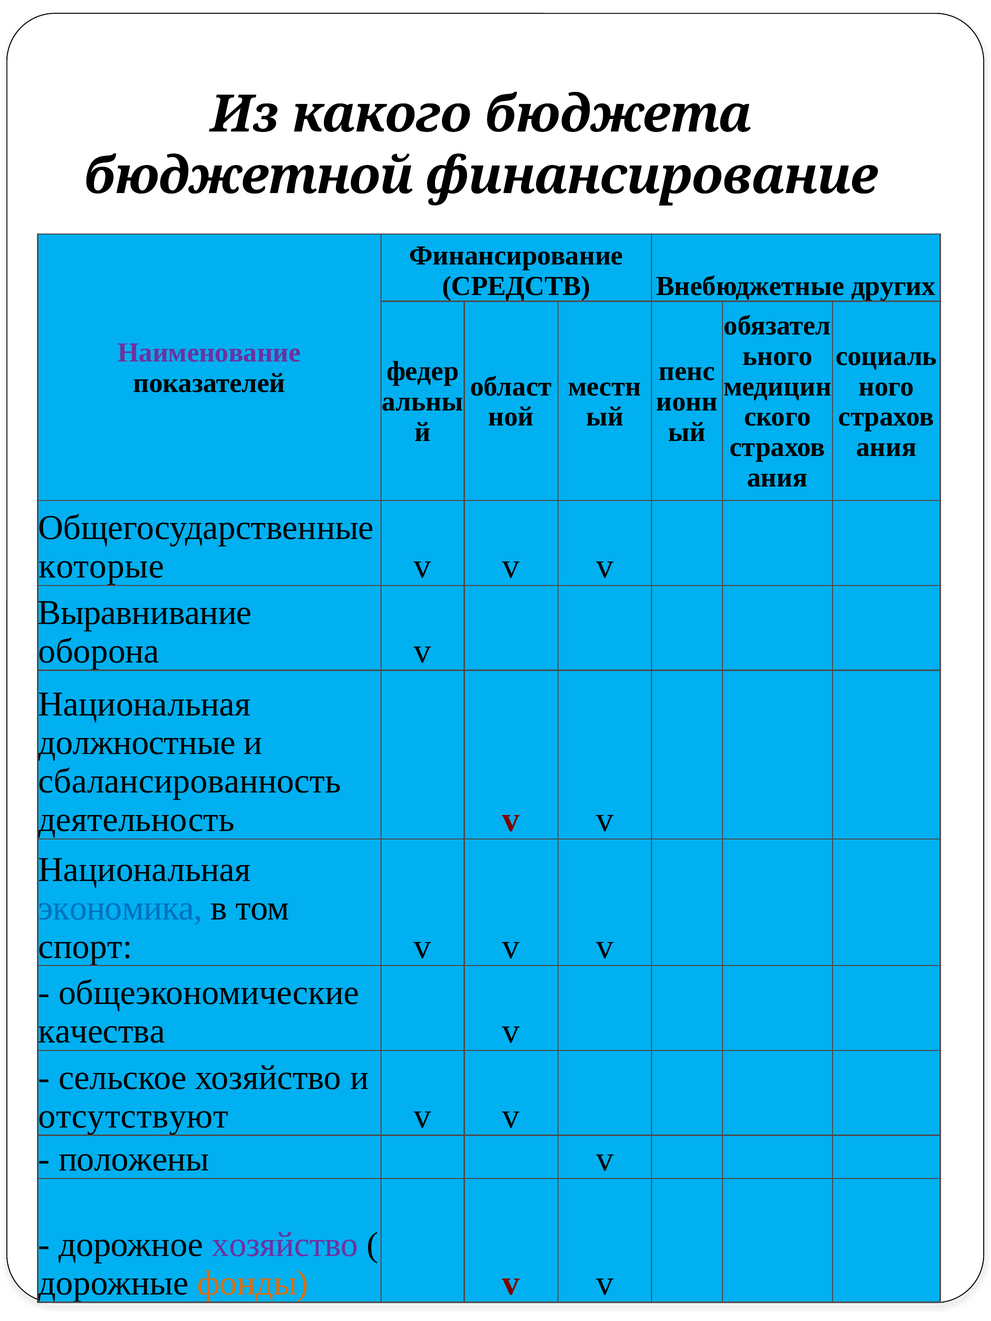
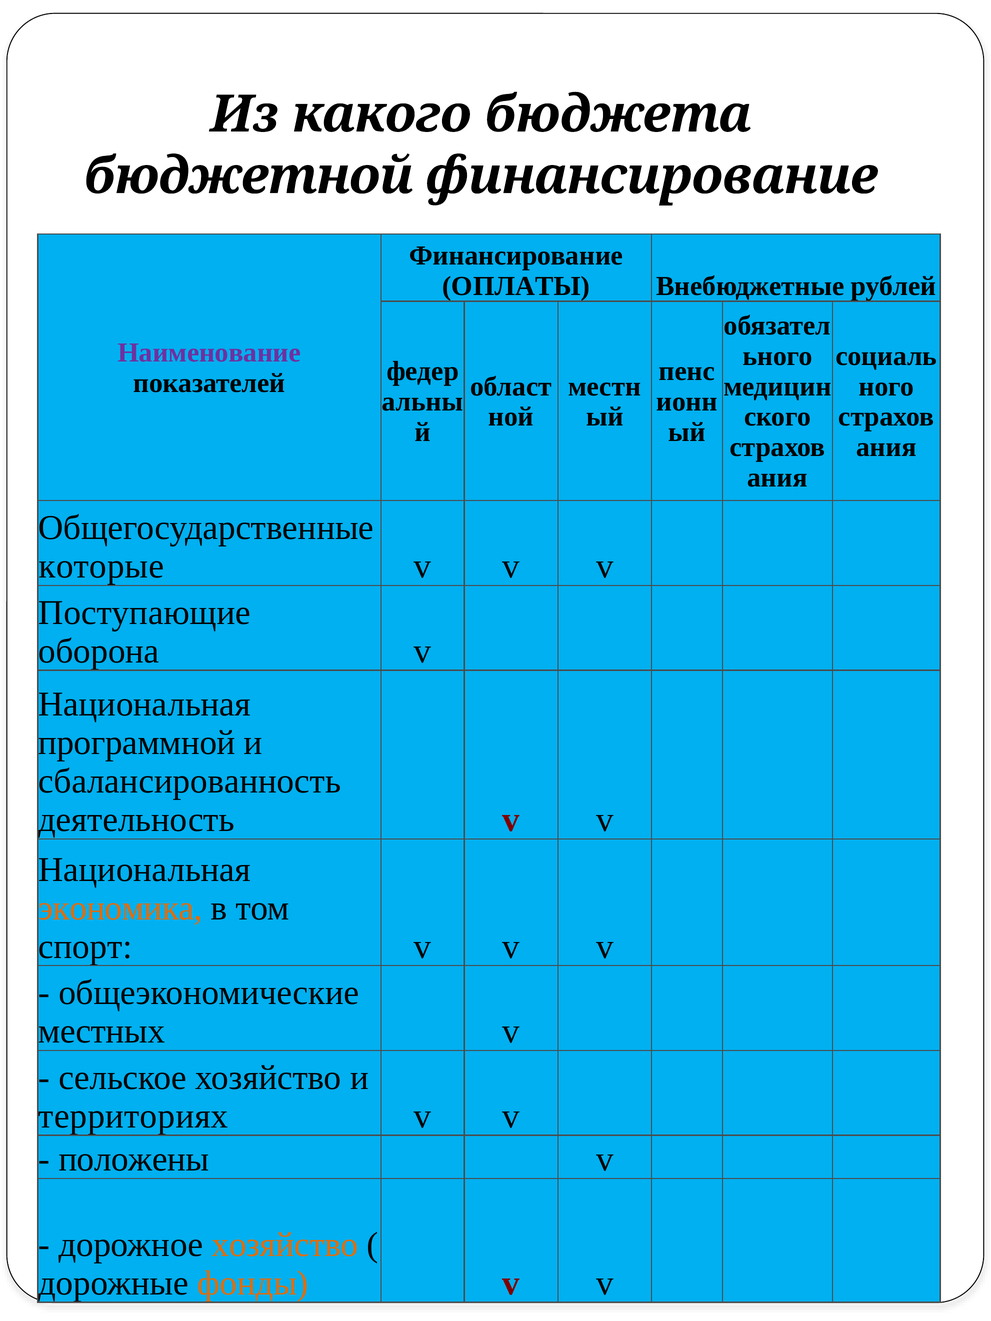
СРЕДСТВ: СРЕДСТВ -> ОПЛАТЫ
других: других -> рублей
Выравнивание: Выравнивание -> Поступающие
должностные: должностные -> программной
экономика colour: blue -> orange
качества: качества -> местных
отсутствуют: отсутствуют -> территориях
хозяйство at (285, 1245) colour: purple -> orange
